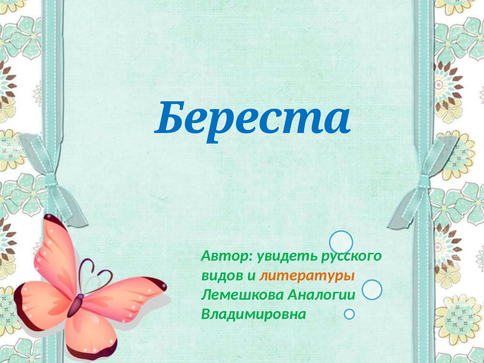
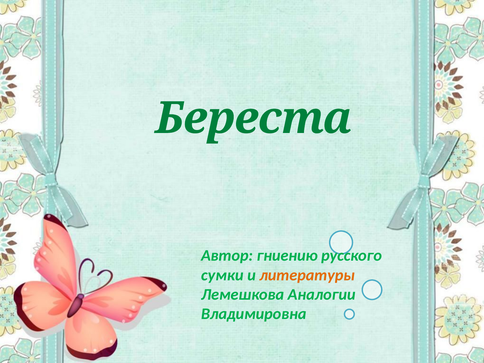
Береста colour: blue -> green
увидеть: увидеть -> гниению
видов: видов -> сумки
